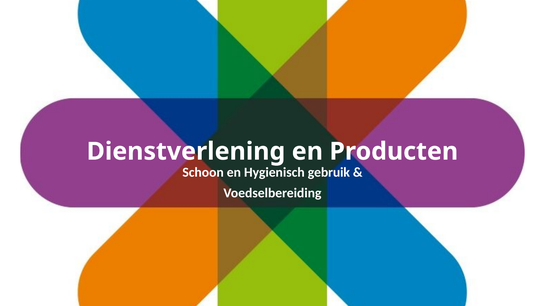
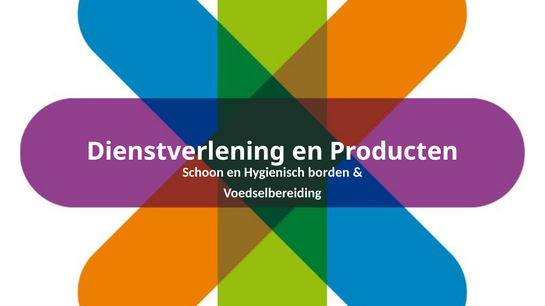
gebruik: gebruik -> borden
